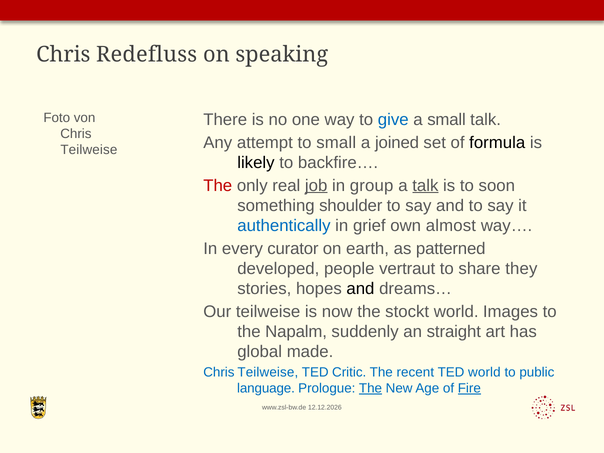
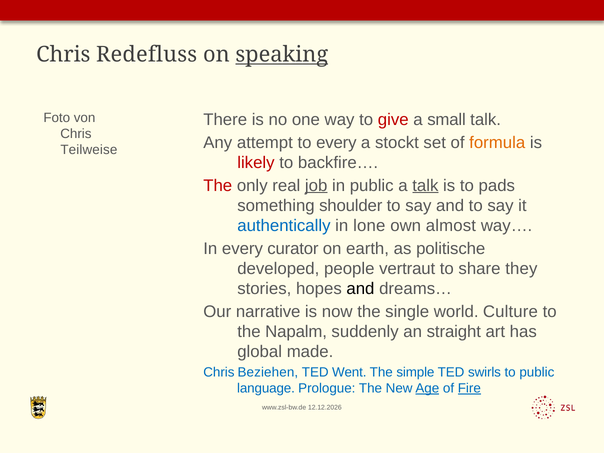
speaking underline: none -> present
give colour: blue -> red
to small: small -> every
joined: joined -> stockt
formula colour: black -> orange
likely colour: black -> red
in group: group -> public
soon: soon -> pads
grief: grief -> lone
patterned: patterned -> politische
Our teilweise: teilweise -> narrative
stockt: stockt -> single
Images: Images -> Culture
Teilweise at (268, 372): Teilweise -> Beziehen
Critic: Critic -> Went
recent: recent -> simple
TED world: world -> swirls
The at (371, 388) underline: present -> none
Age underline: none -> present
